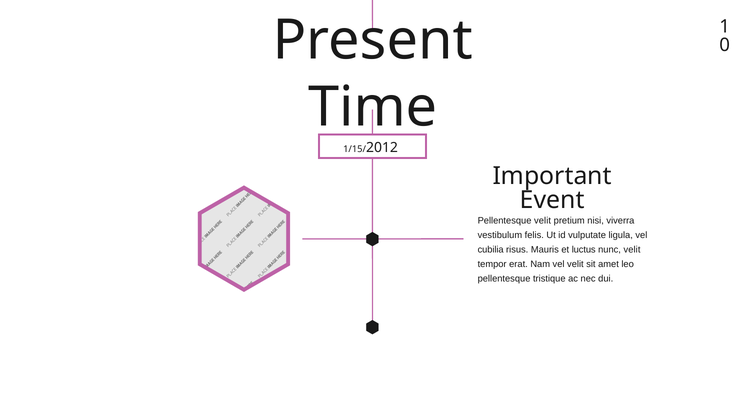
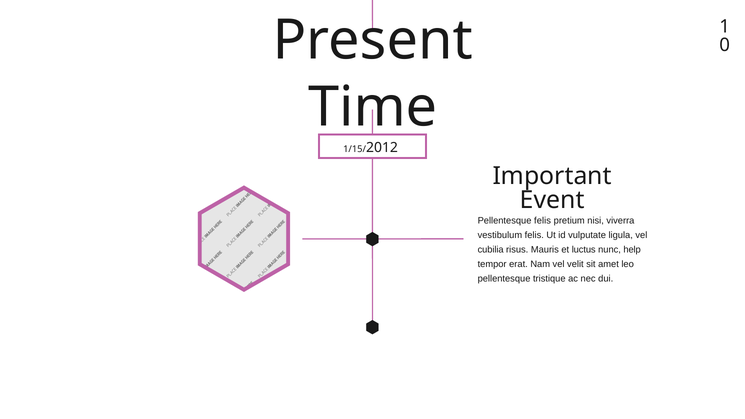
Pellentesque velit: velit -> felis
nunc velit: velit -> help
